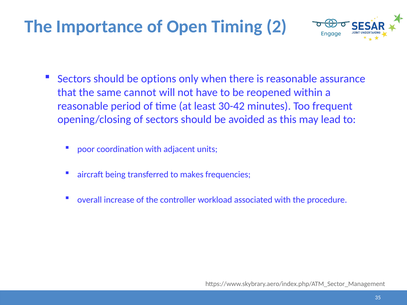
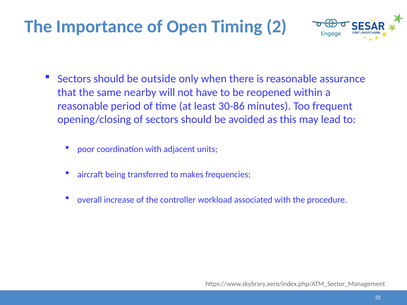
options: options -> outside
cannot: cannot -> nearby
30-42: 30-42 -> 30-86
